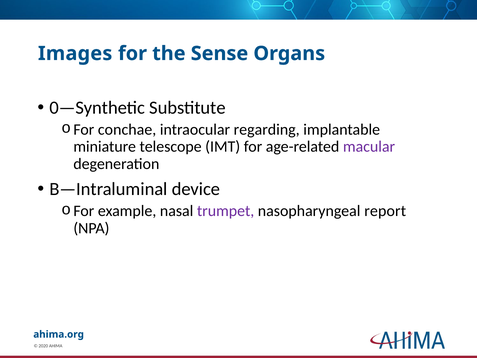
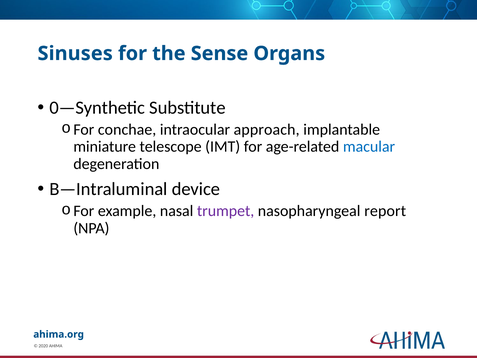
Images: Images -> Sinuses
regarding: regarding -> approach
macular colour: purple -> blue
